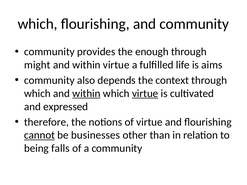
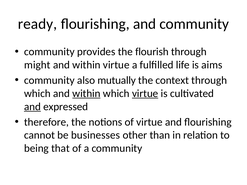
which at (38, 24): which -> ready
enough: enough -> flourish
depends: depends -> mutually
and at (32, 107) underline: none -> present
cannot underline: present -> none
falls: falls -> that
